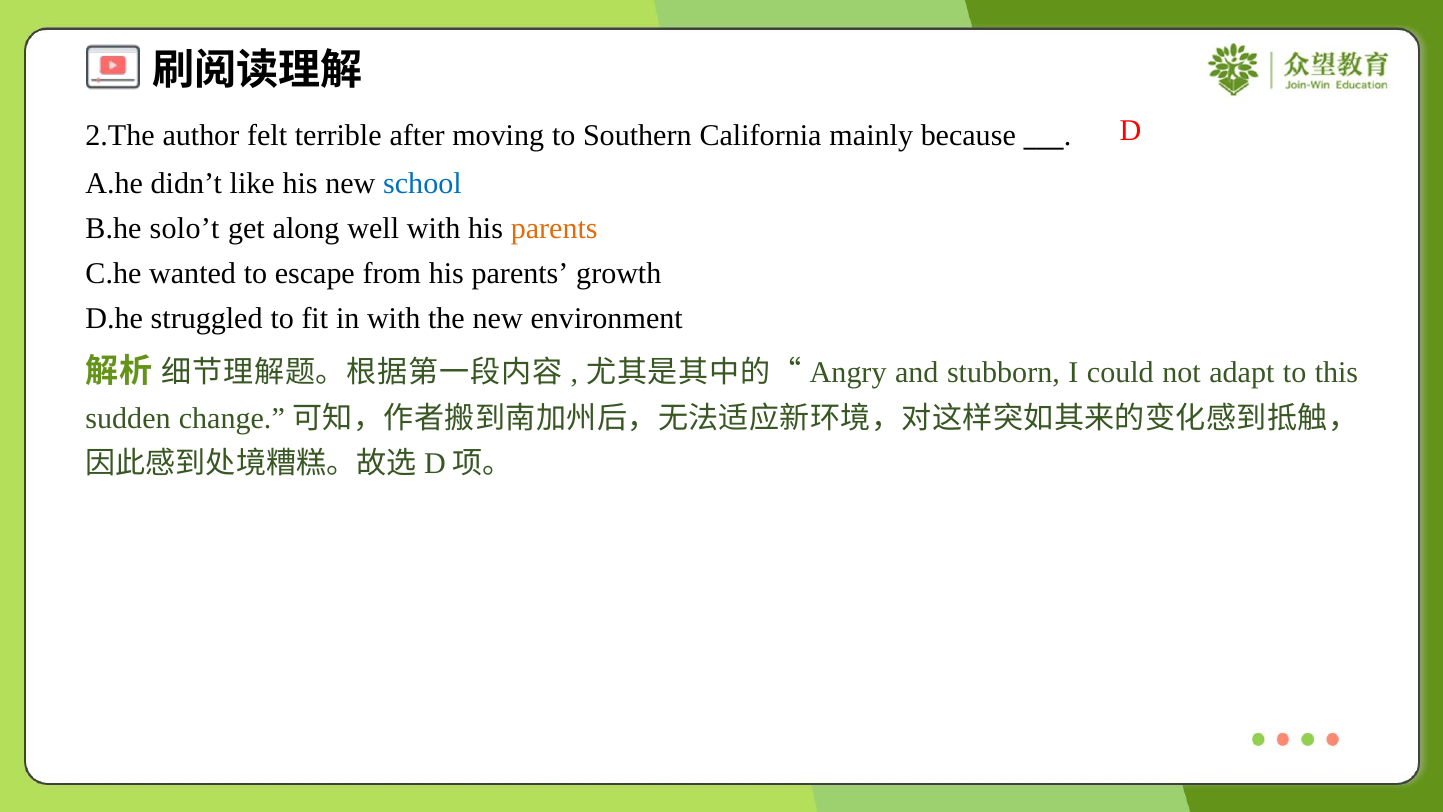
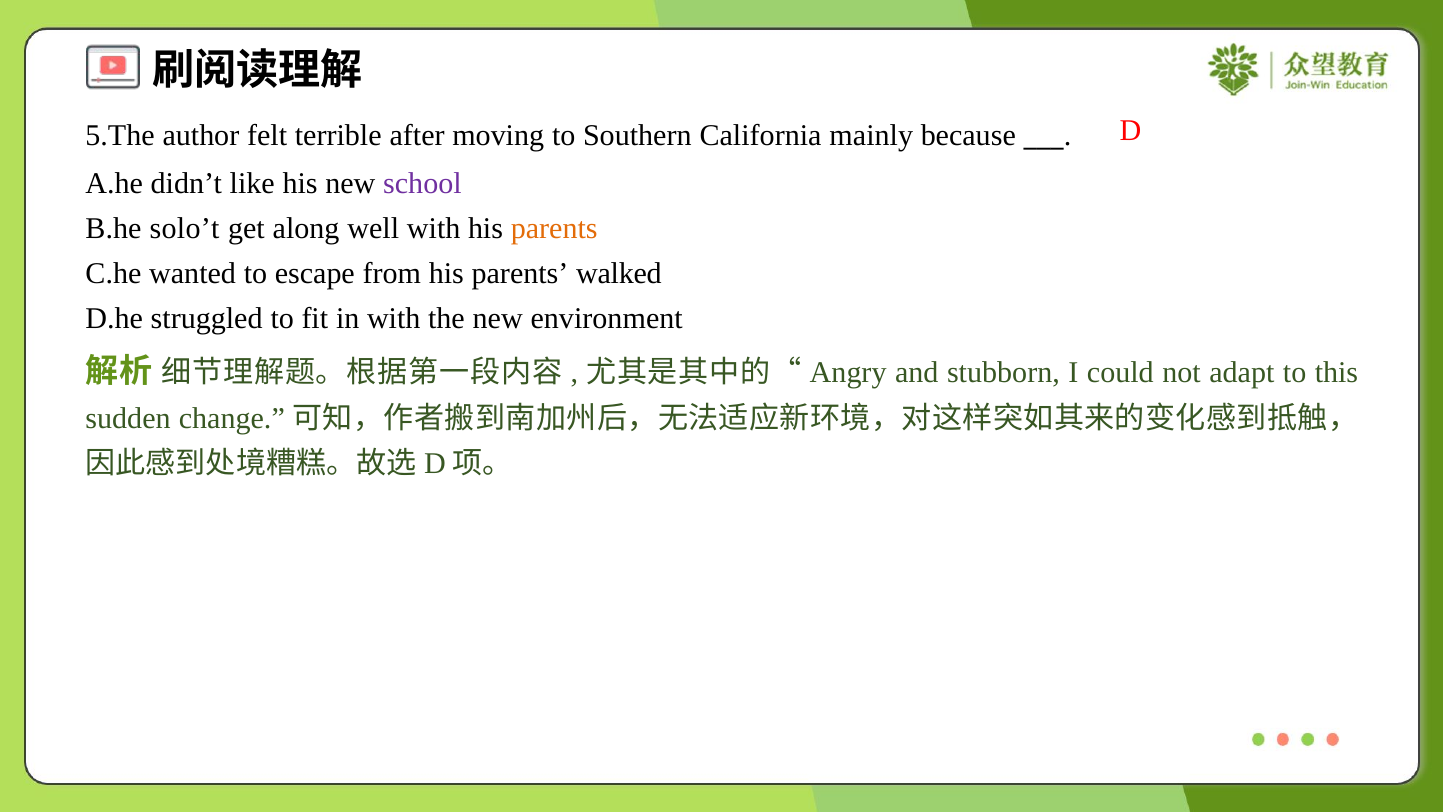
2.The: 2.The -> 5.The
school colour: blue -> purple
growth: growth -> walked
